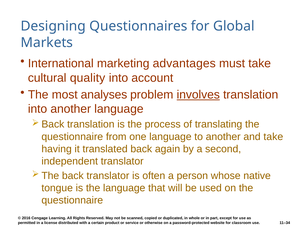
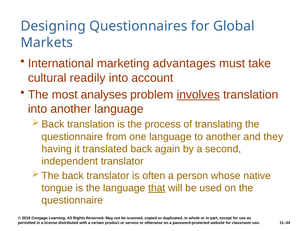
quality: quality -> readily
and take: take -> they
that underline: none -> present
